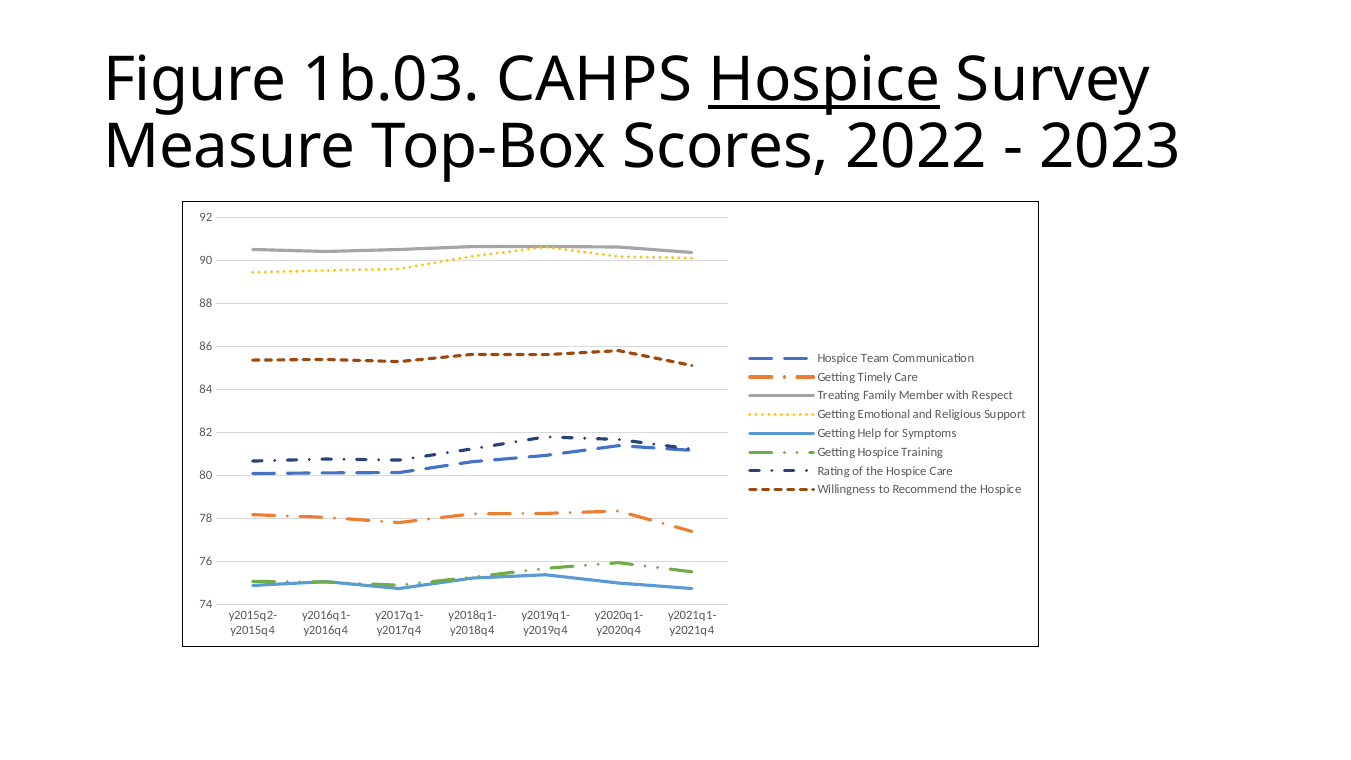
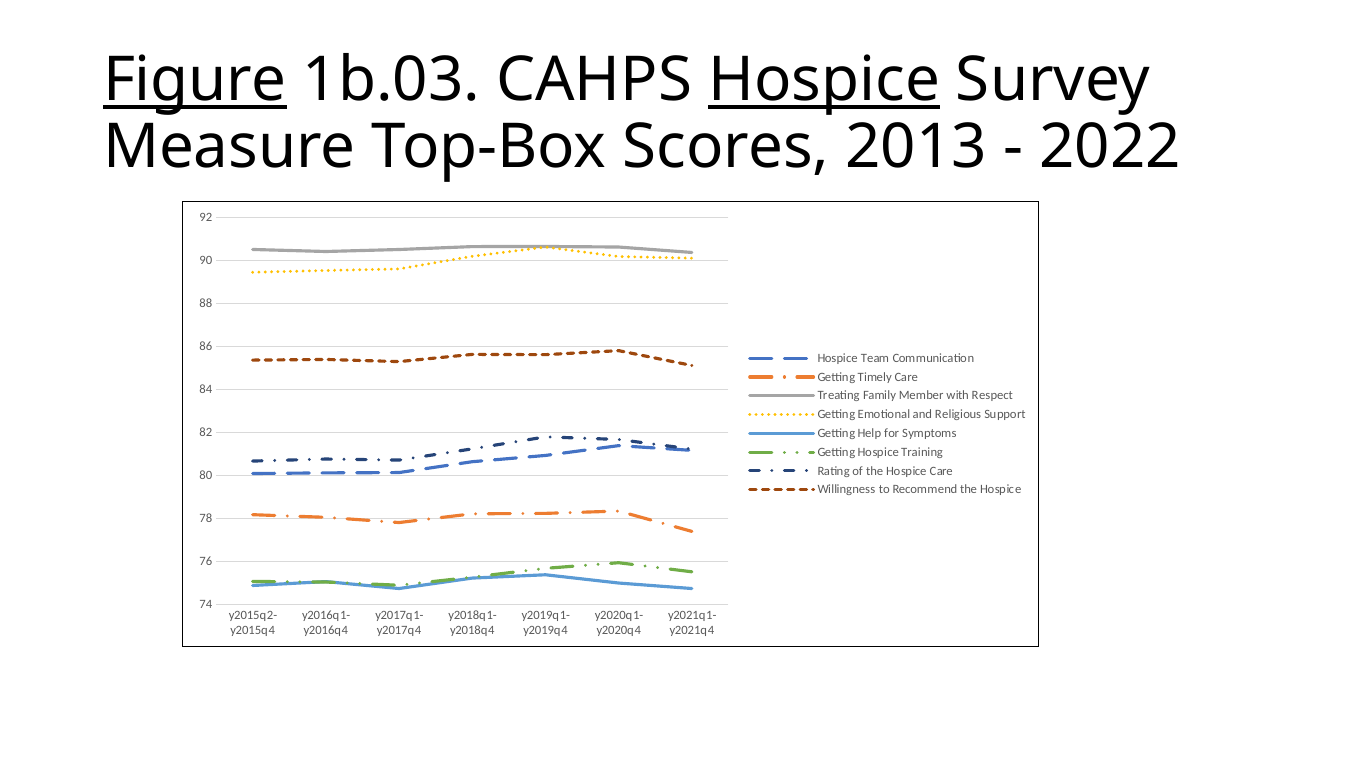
Figure underline: none -> present
2022: 2022 -> 2013
2023: 2023 -> 2022
